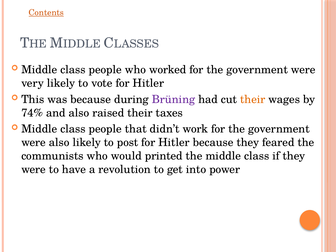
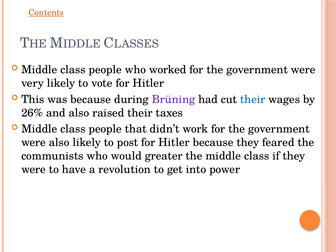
their at (253, 99) colour: orange -> blue
74%: 74% -> 26%
printed: printed -> greater
